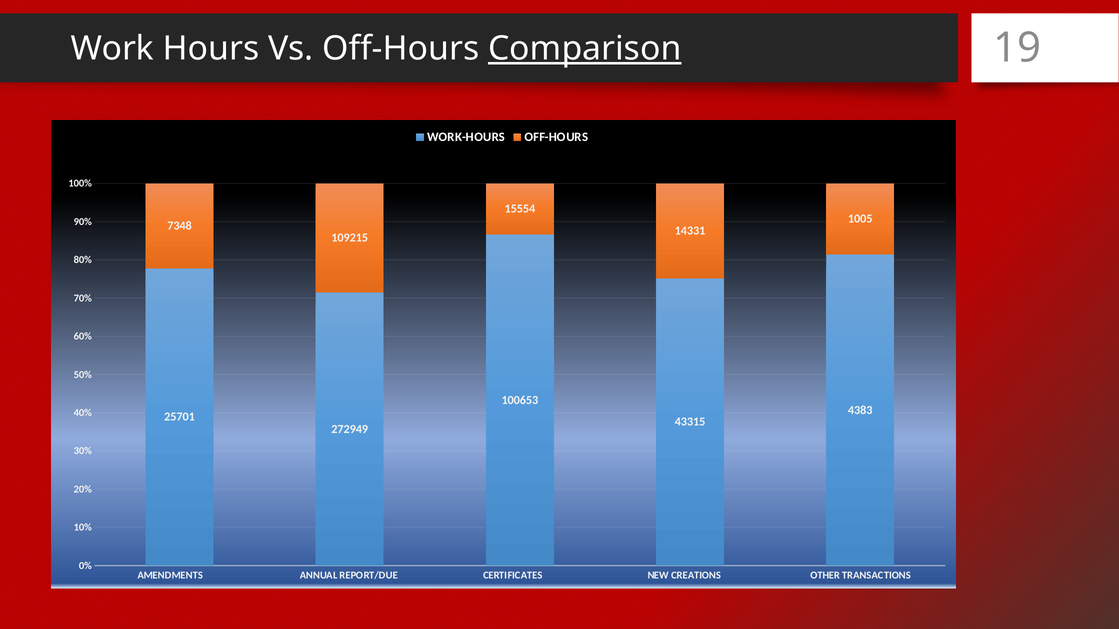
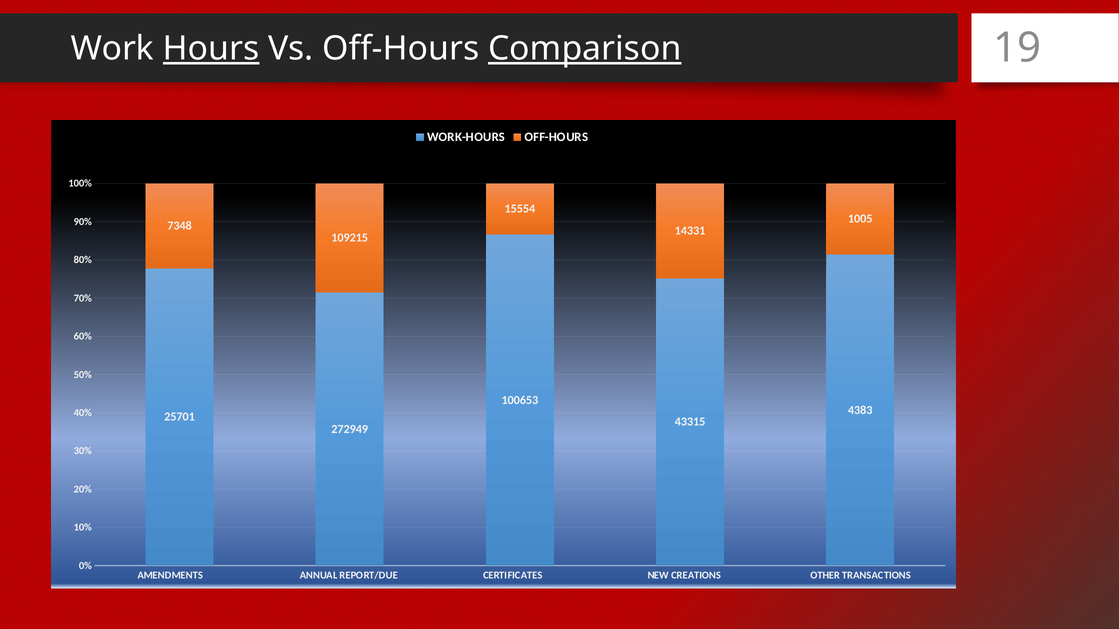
Hours underline: none -> present
